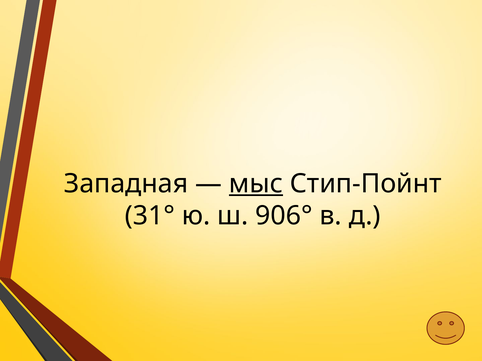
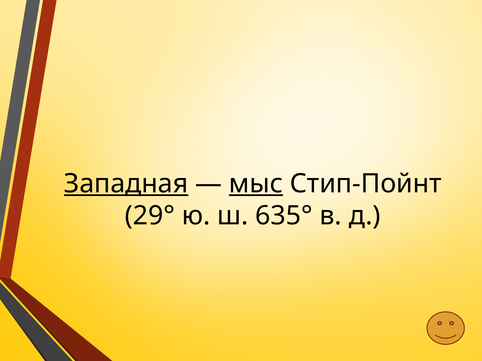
Западная underline: none -> present
31°: 31° -> 29°
906°: 906° -> 635°
